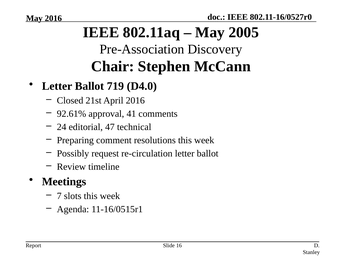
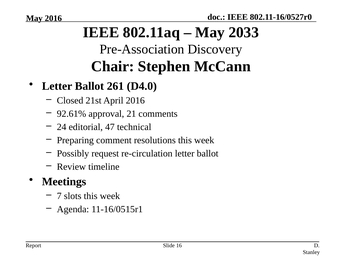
2005: 2005 -> 2033
719: 719 -> 261
41: 41 -> 21
